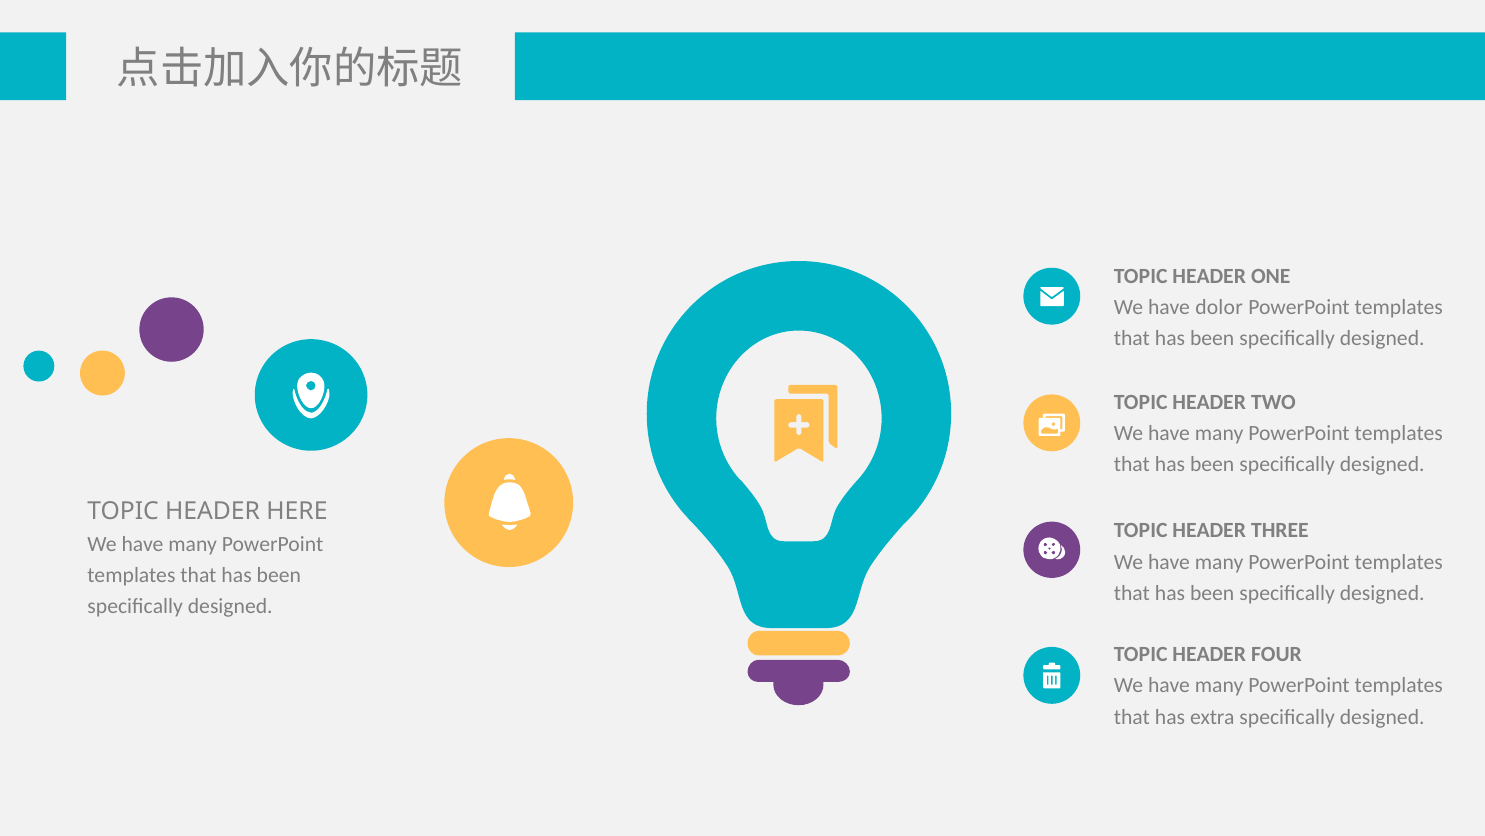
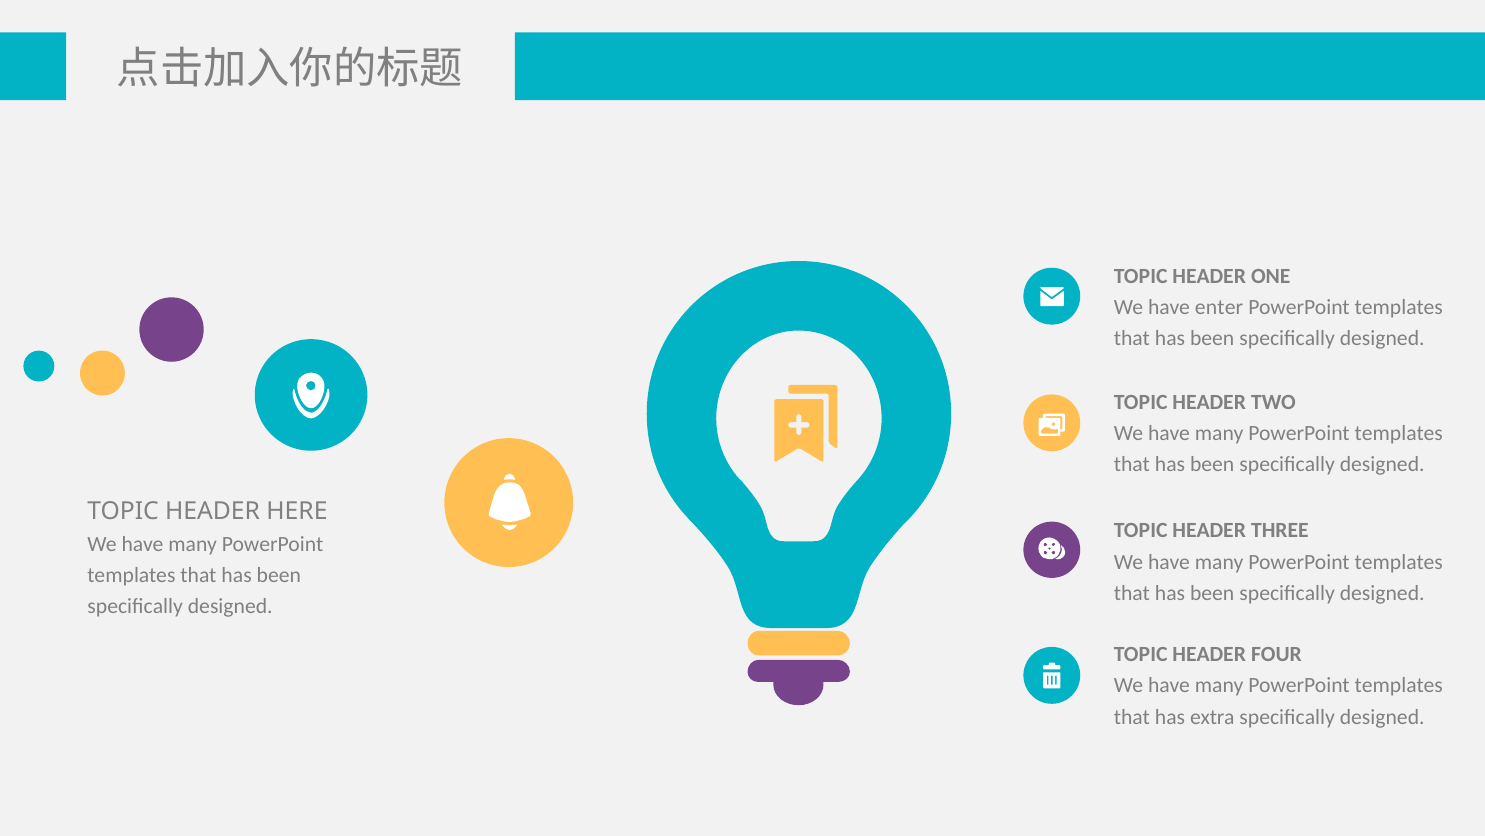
dolor: dolor -> enter
